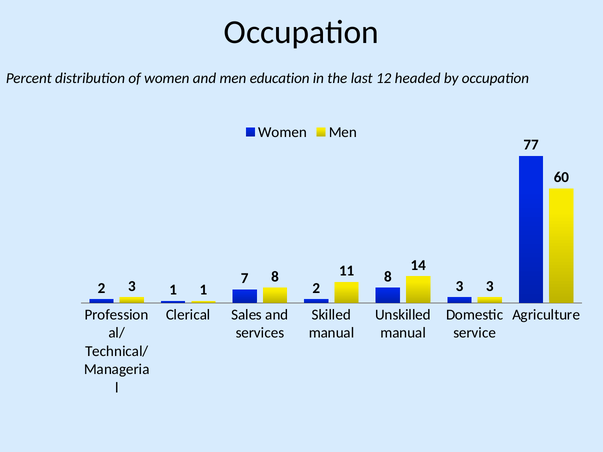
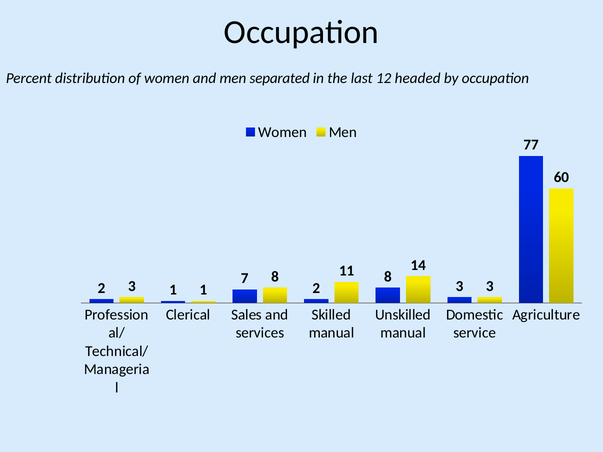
education: education -> separated
